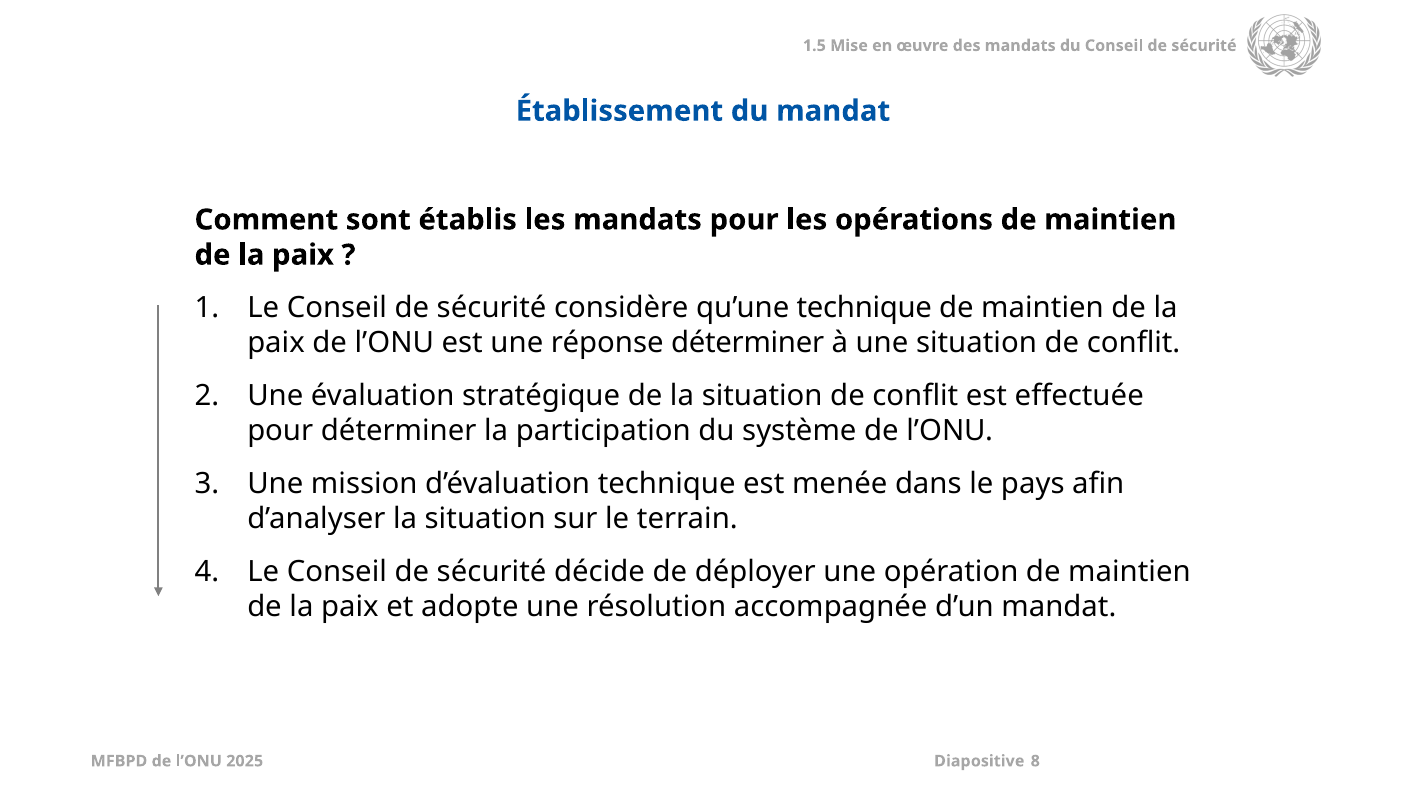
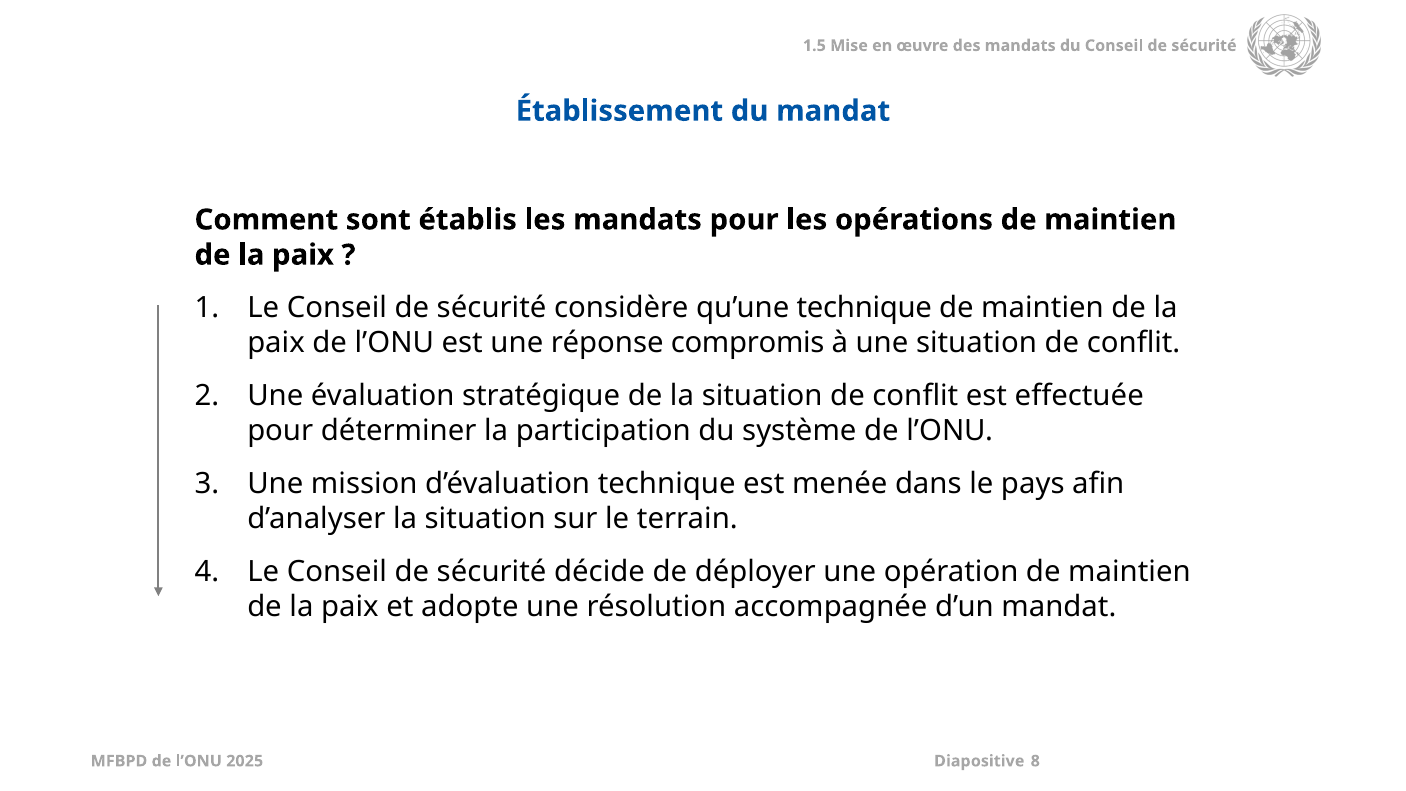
réponse déterminer: déterminer -> compromis
